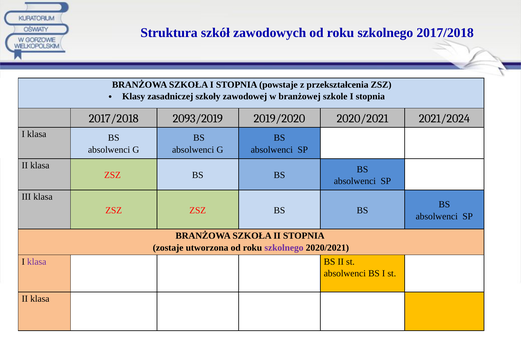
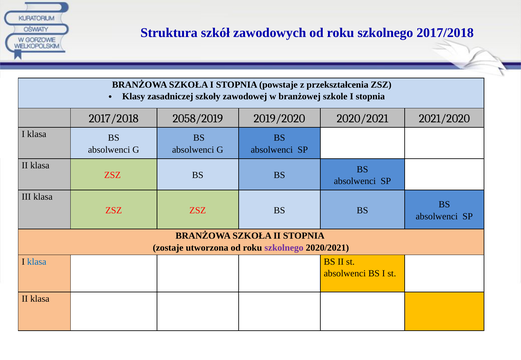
2093/2019: 2093/2019 -> 2058/2019
2021/2024: 2021/2024 -> 2021/2020
klasa at (37, 262) colour: purple -> blue
